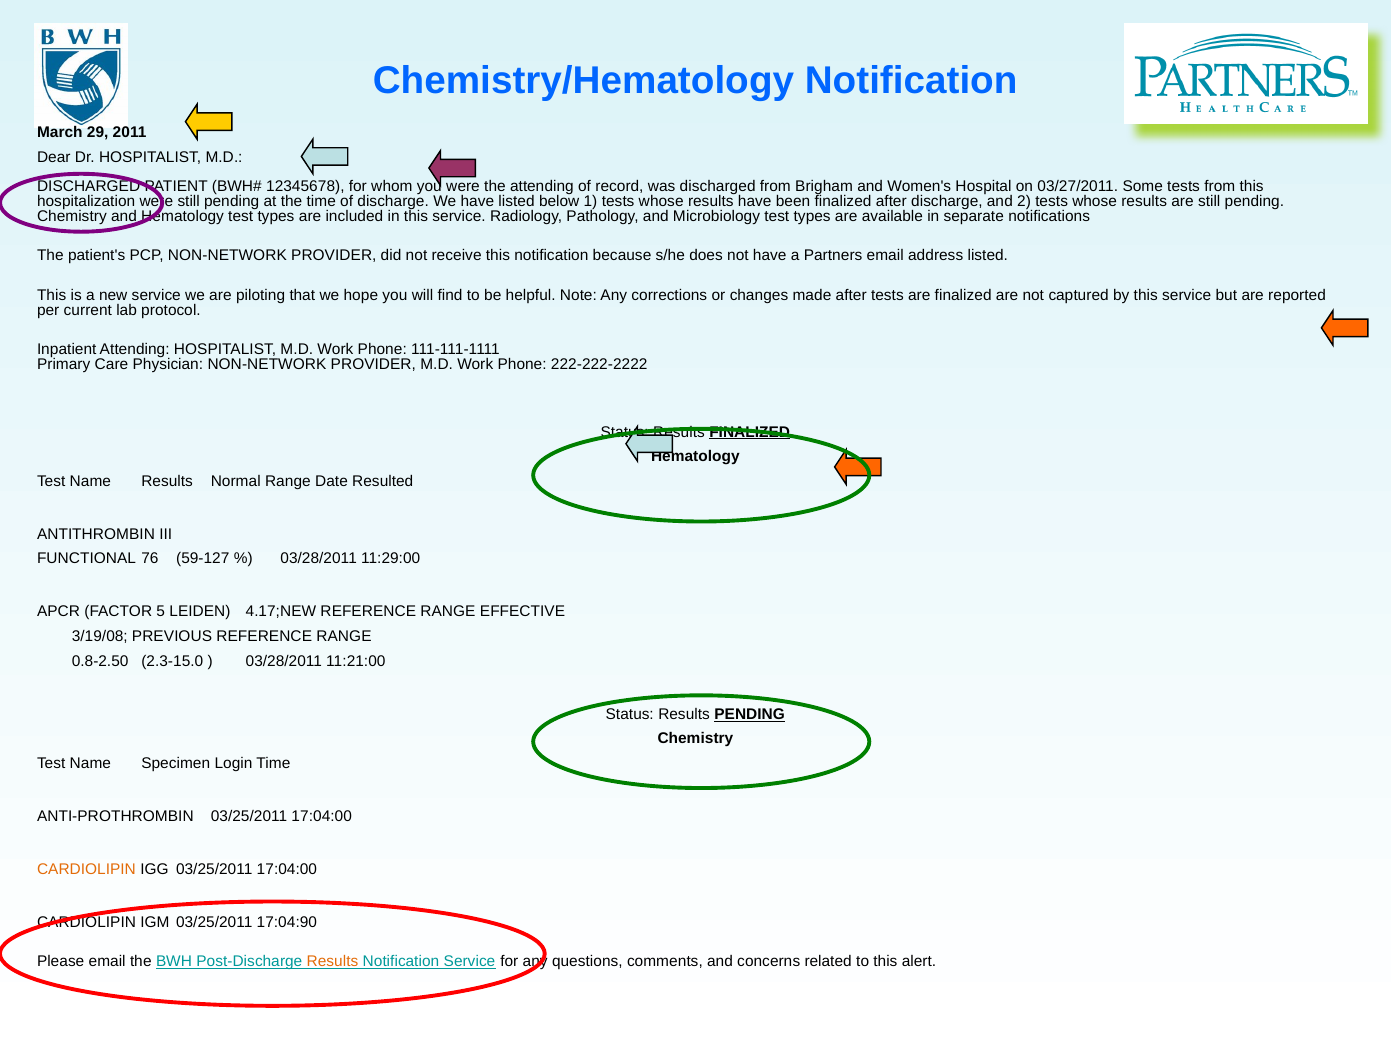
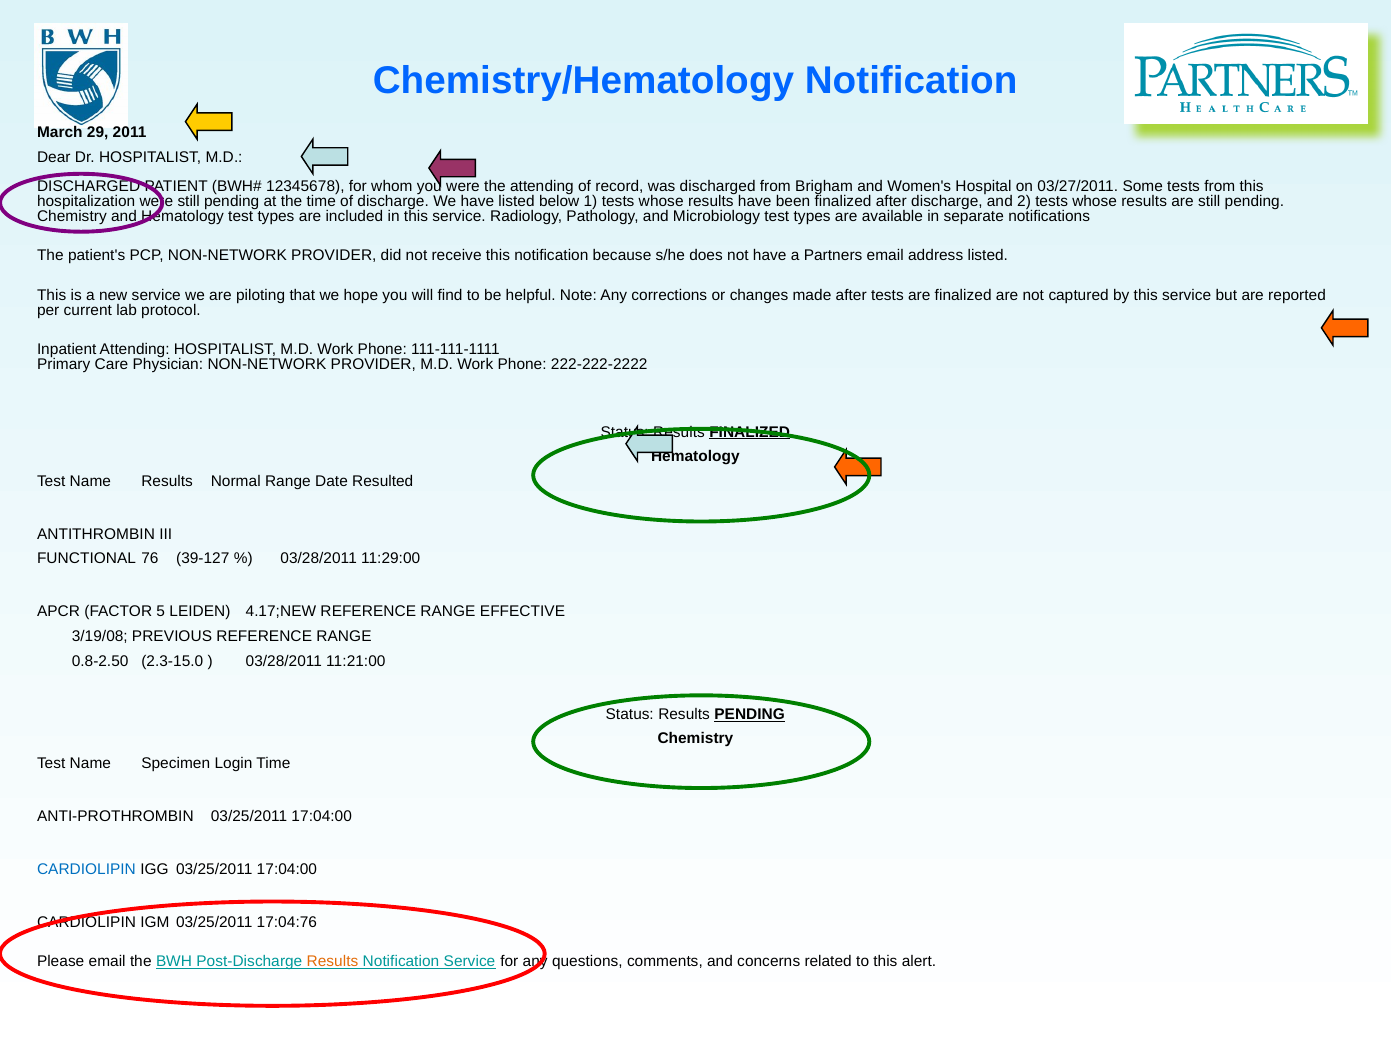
59-127: 59-127 -> 39-127
CARDIOLIPIN at (86, 870) colour: orange -> blue
17:04:90: 17:04:90 -> 17:04:76
